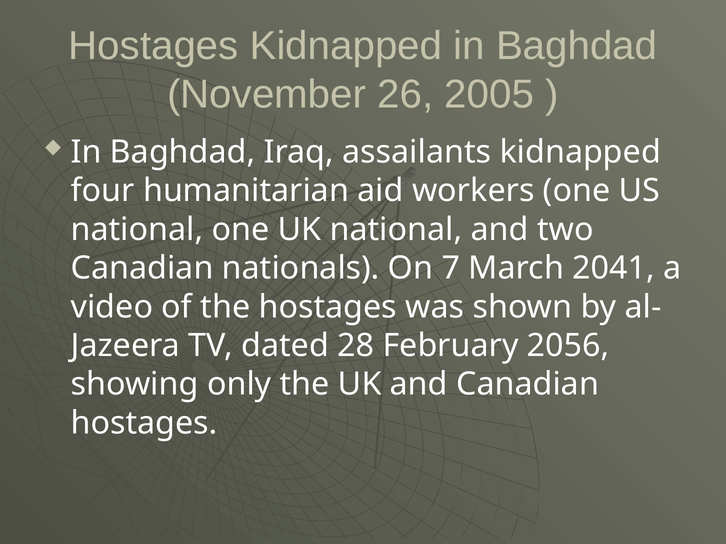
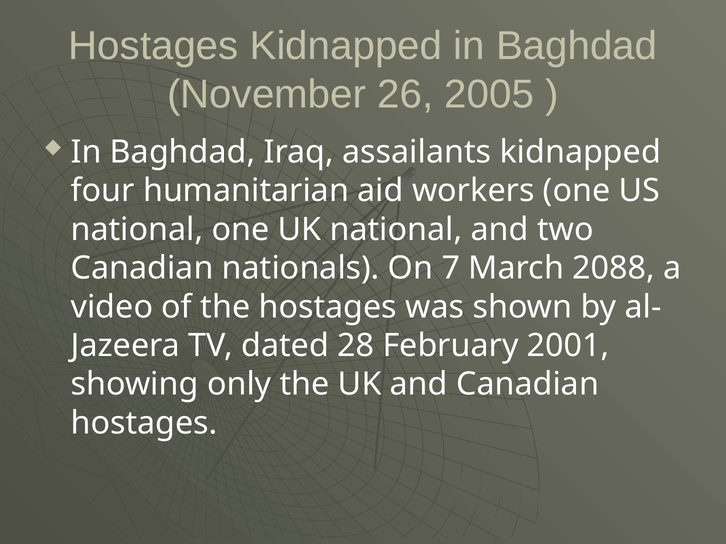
2041: 2041 -> 2088
2056: 2056 -> 2001
